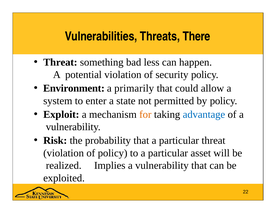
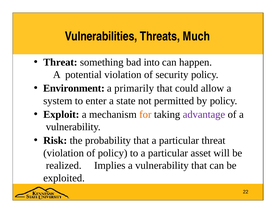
There: There -> Much
less: less -> into
advantage colour: blue -> purple
